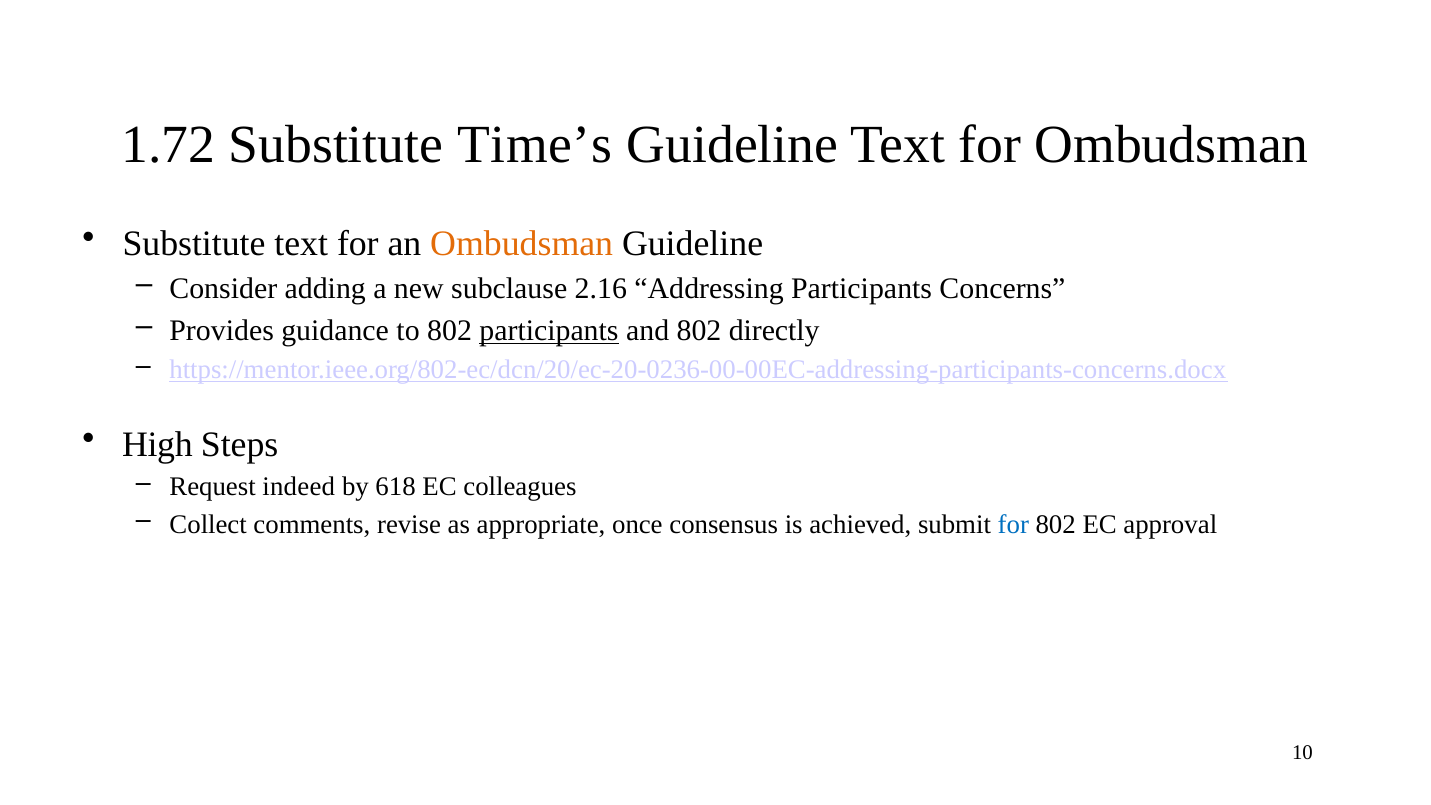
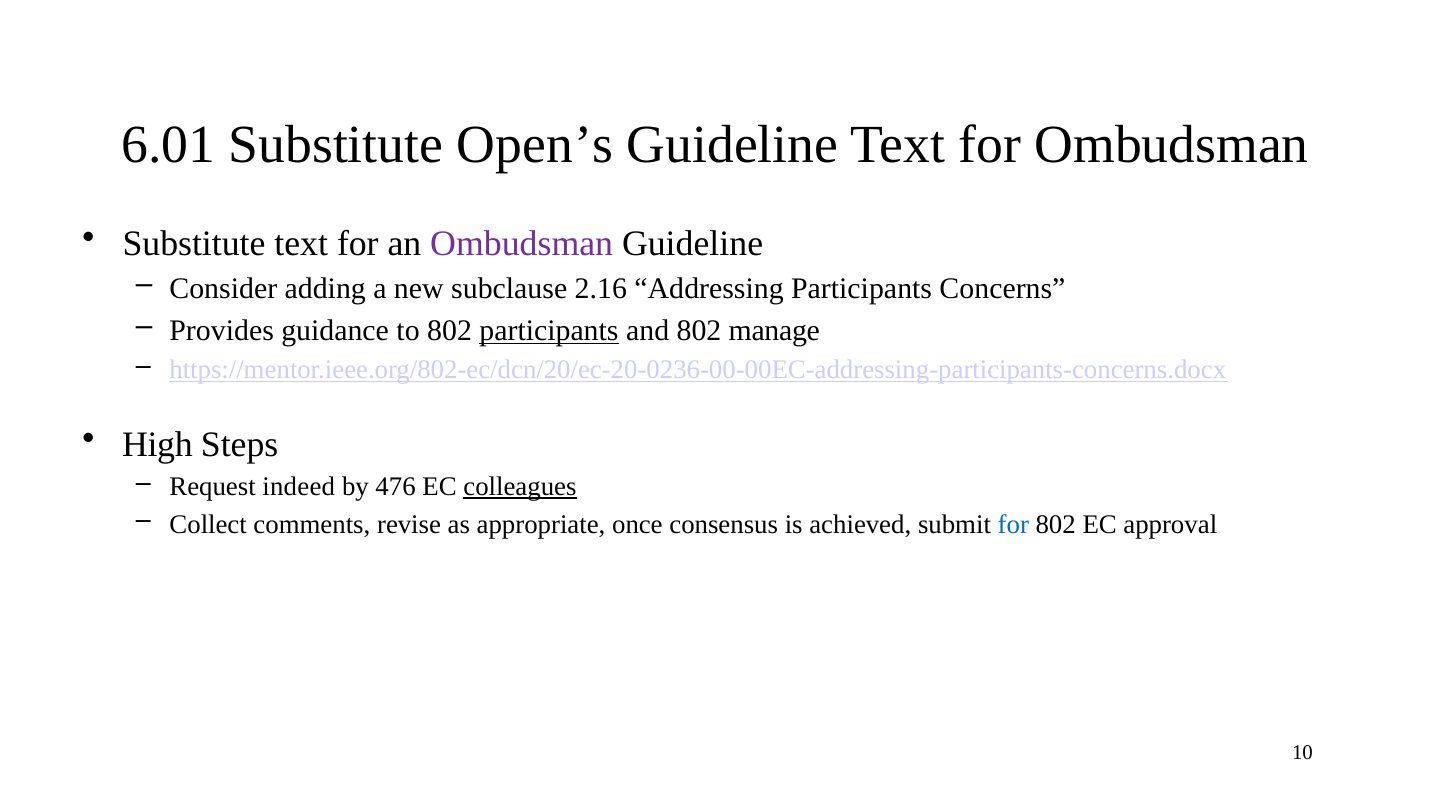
1.72: 1.72 -> 6.01
Time’s: Time’s -> Open’s
Ombudsman at (522, 244) colour: orange -> purple
directly: directly -> manage
618: 618 -> 476
colleagues underline: none -> present
